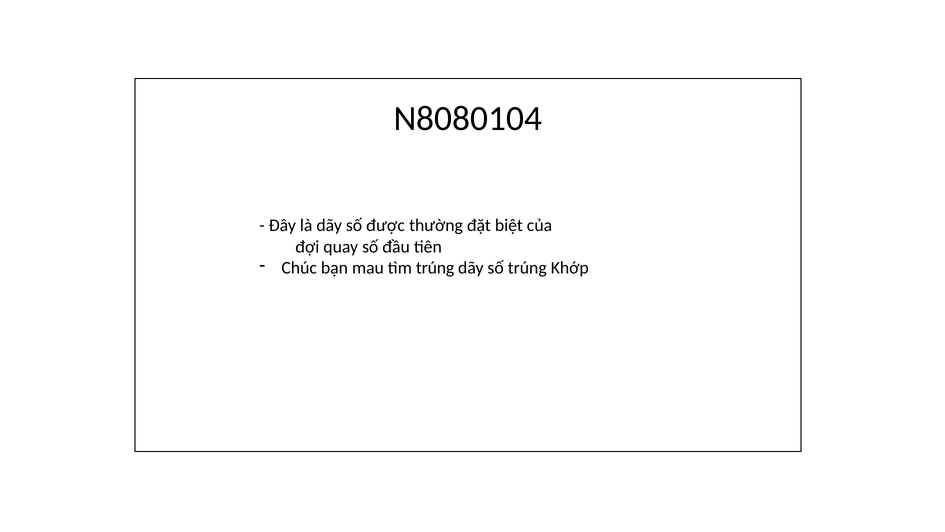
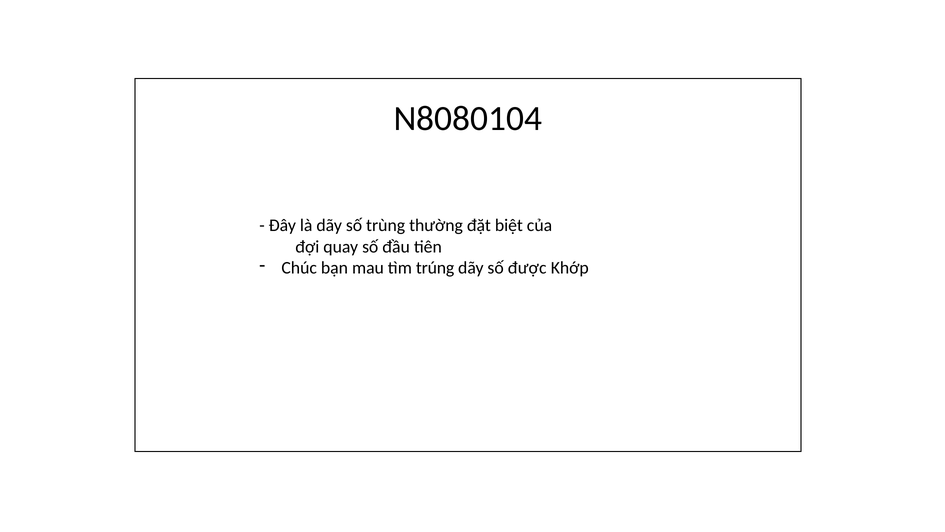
được: được -> trùng
số trúng: trúng -> được
